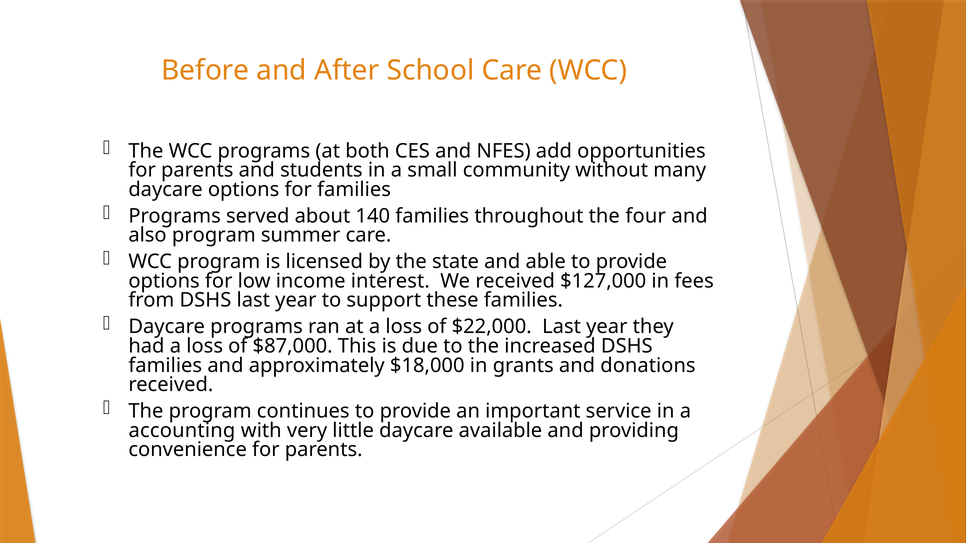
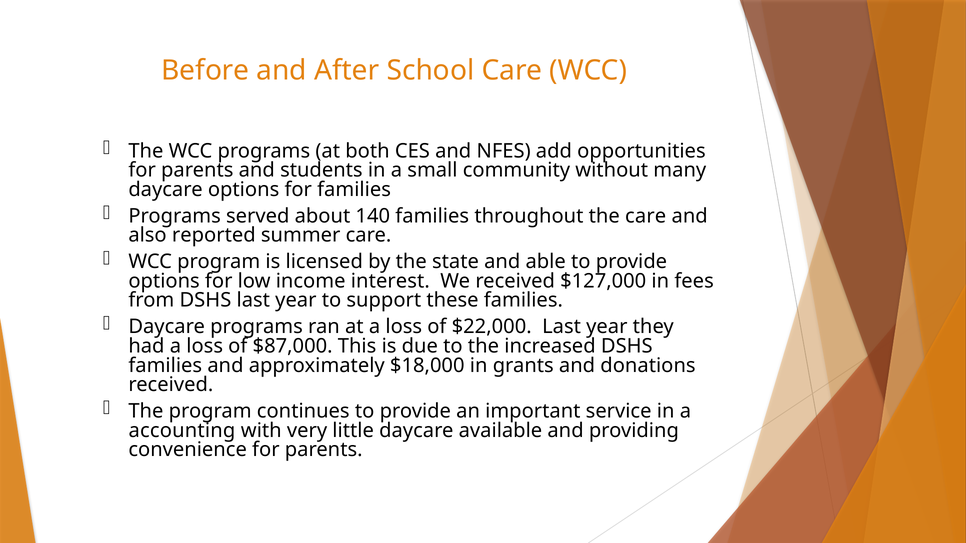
the four: four -> care
also program: program -> reported
